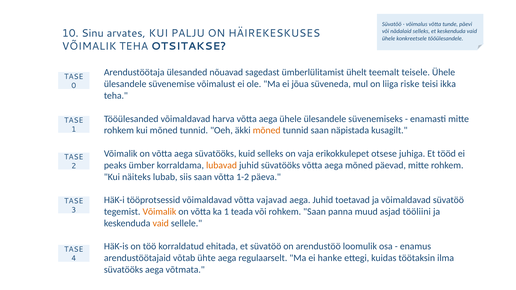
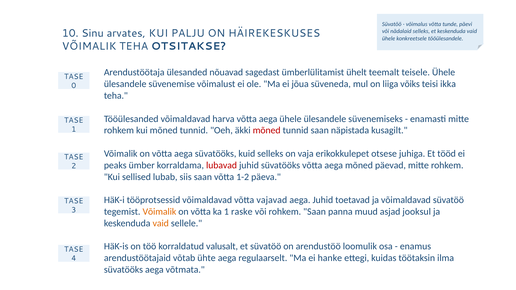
riske: riske -> võiks
mõned at (267, 131) colour: orange -> red
lubavad colour: orange -> red
näiteks: näiteks -> sellised
teada: teada -> raske
tööliini: tööliini -> jooksul
ehitada: ehitada -> valusalt
